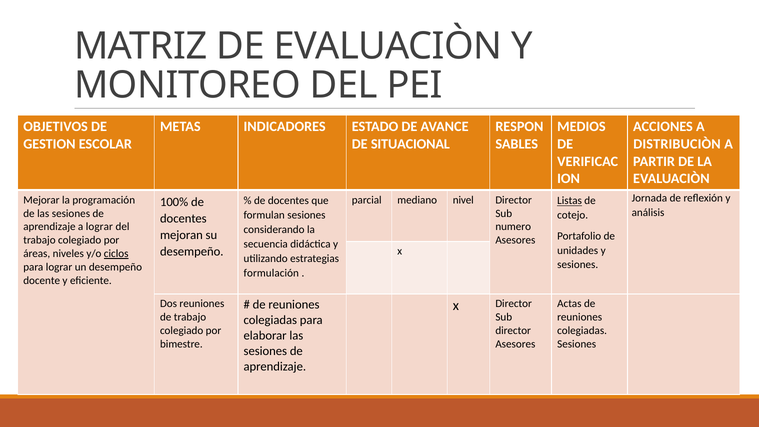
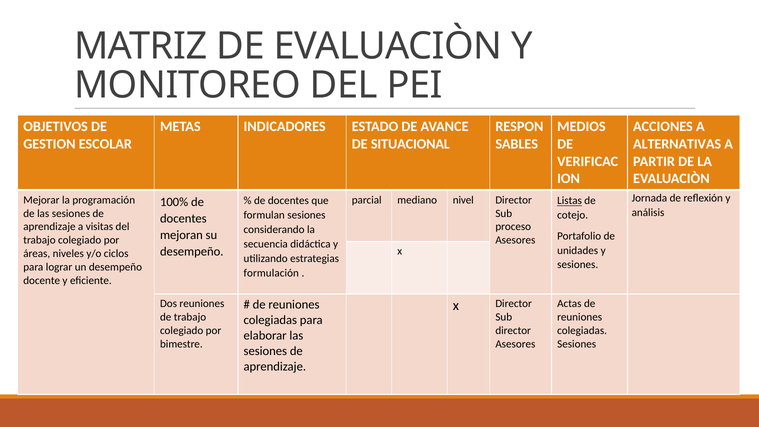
DISTRIBUCIÒN: DISTRIBUCIÒN -> ALTERNATIVAS
a lograr: lograr -> visitas
numero: numero -> proceso
ciclos underline: present -> none
